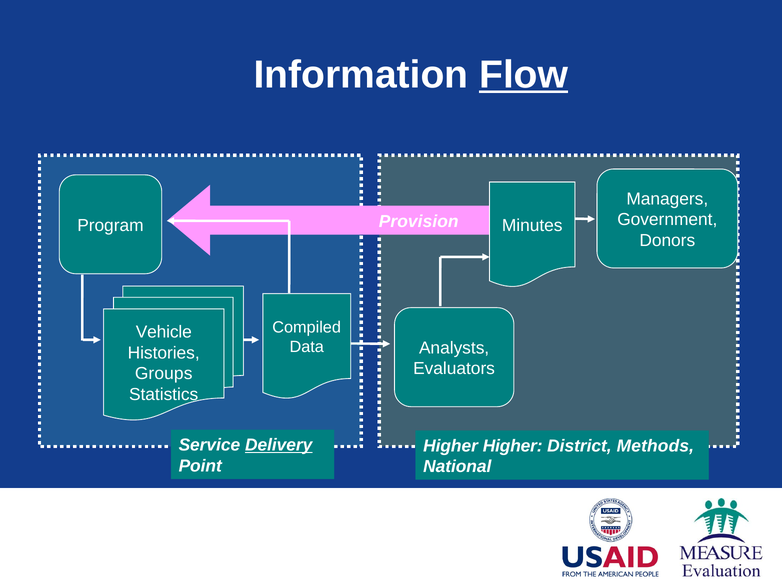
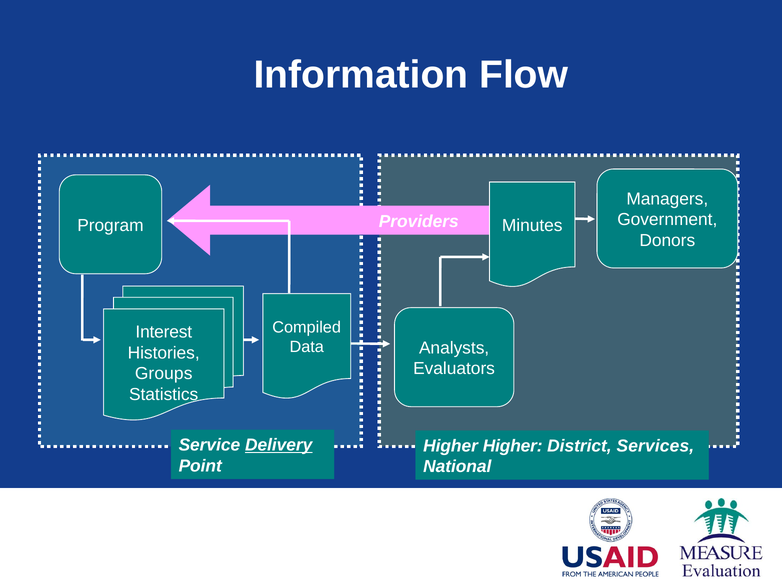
Flow underline: present -> none
Provision: Provision -> Providers
Vehicle: Vehicle -> Interest
Methods: Methods -> Services
